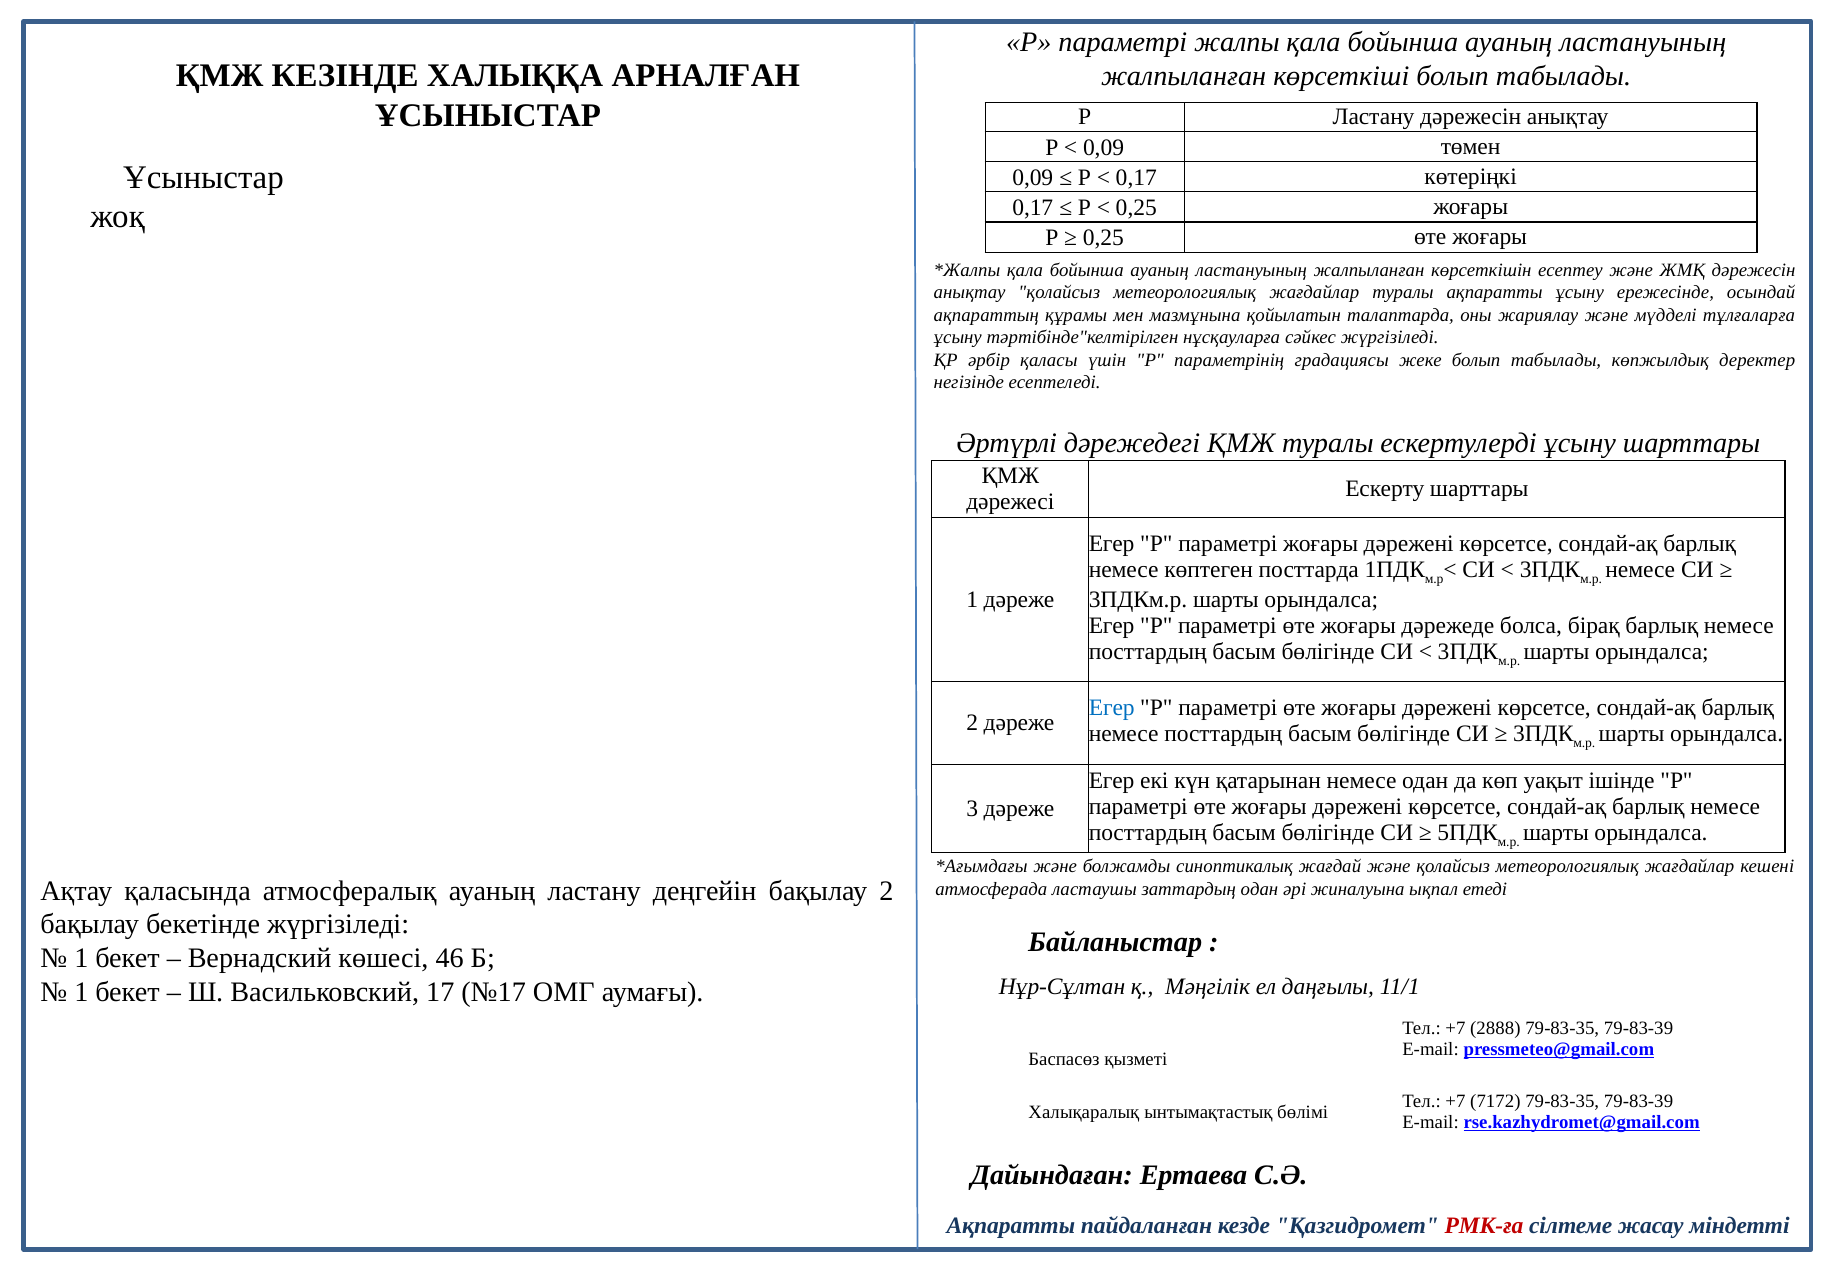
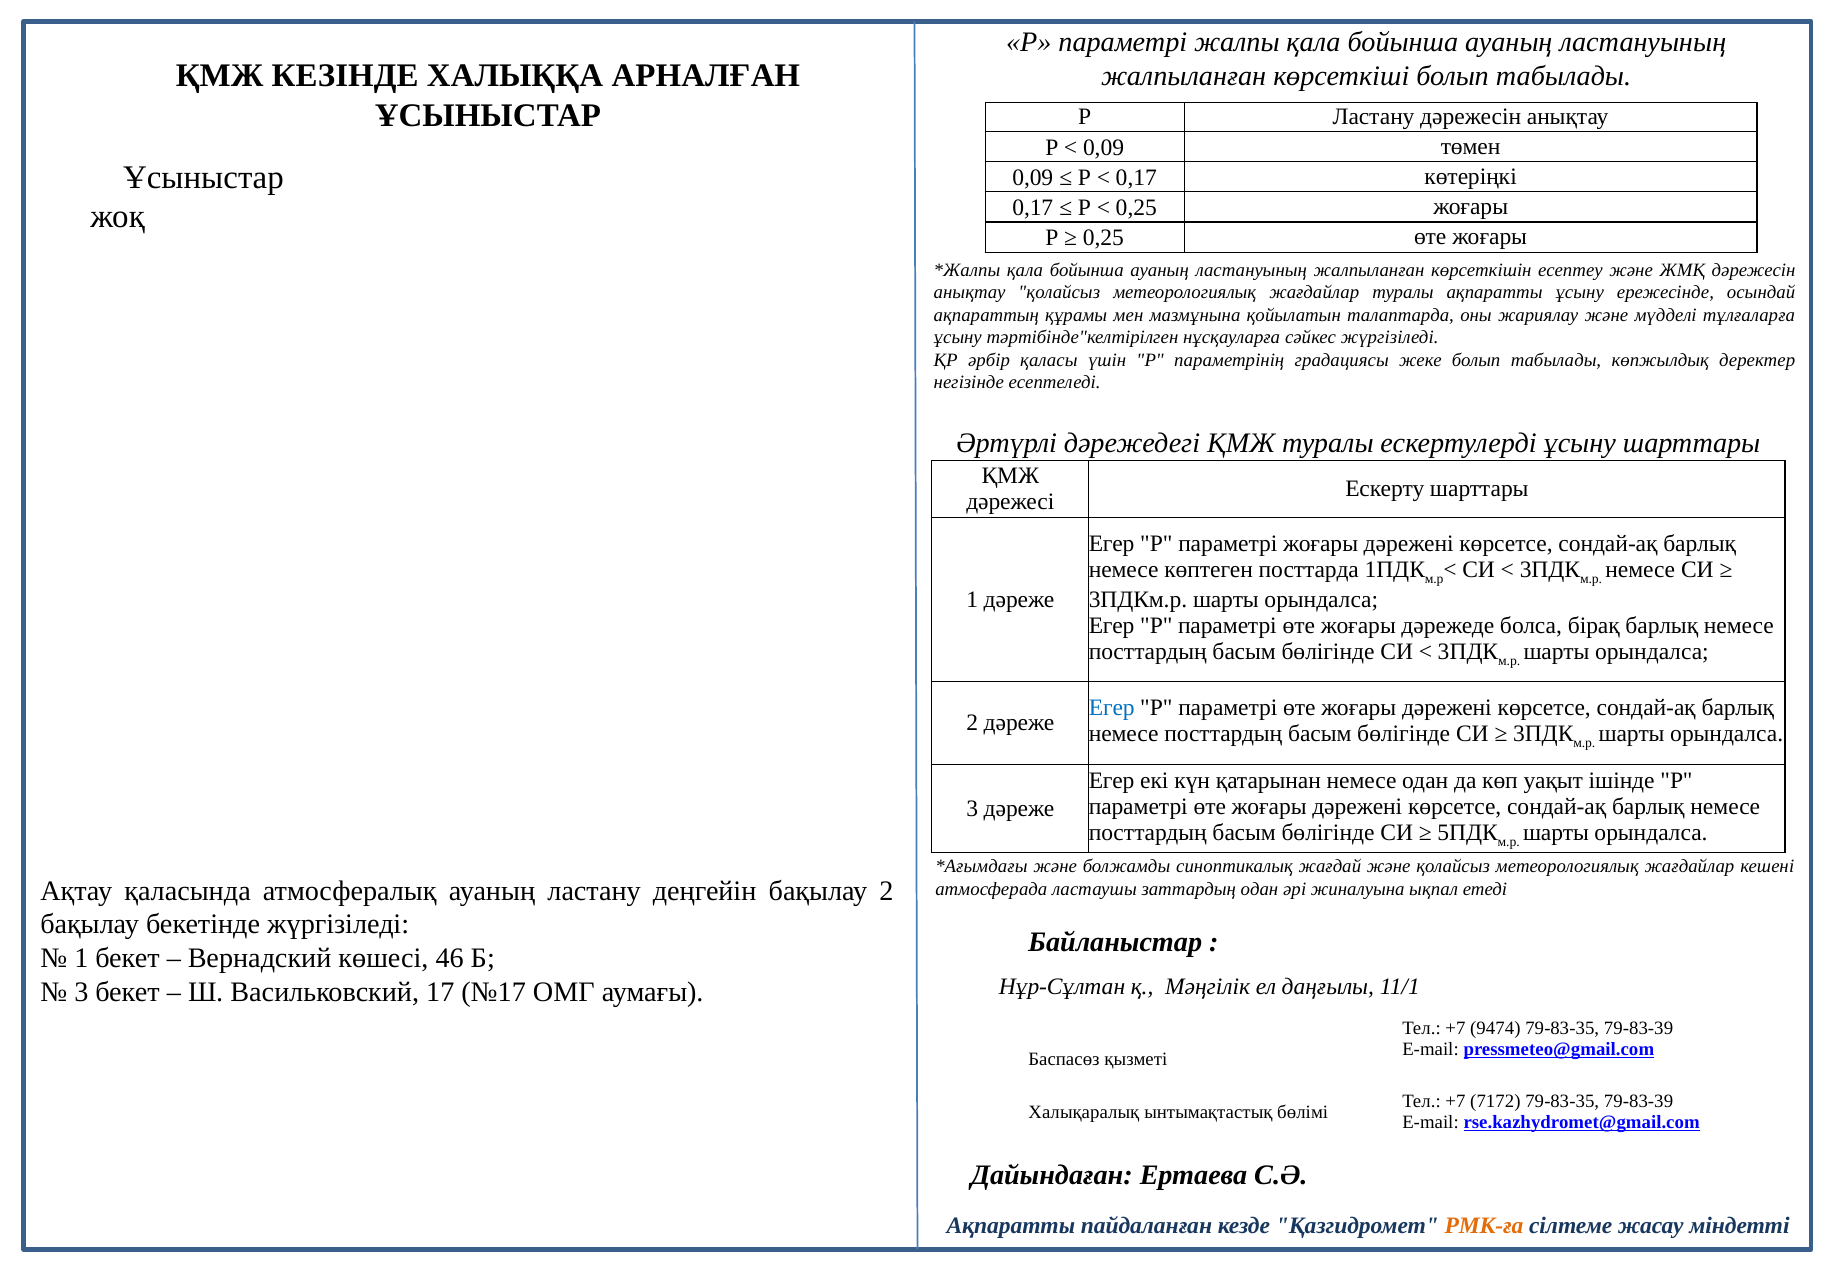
1 at (81, 992): 1 -> 3
2888: 2888 -> 9474
РМК-ға colour: red -> orange
